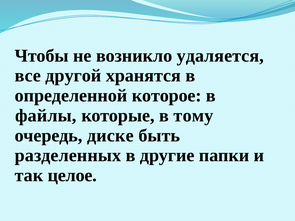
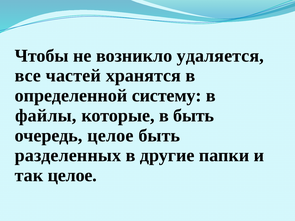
другой: другой -> частей
которое: которое -> систему
в тому: тому -> быть
очередь диске: диске -> целое
